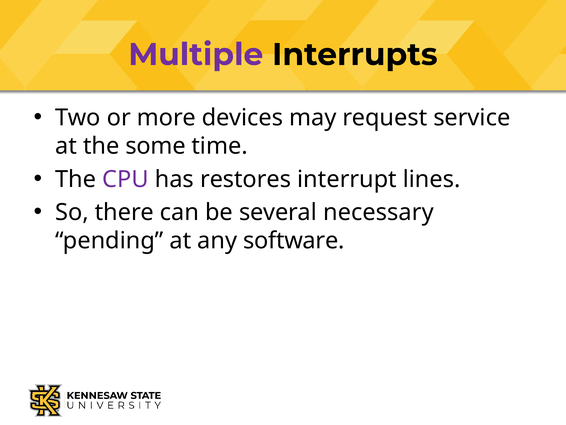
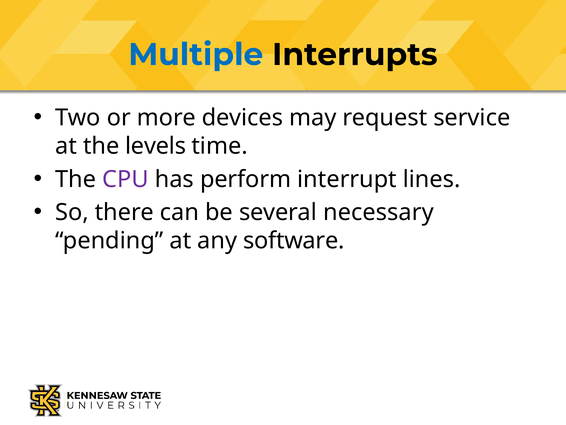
Multiple colour: purple -> blue
some: some -> levels
restores: restores -> perform
